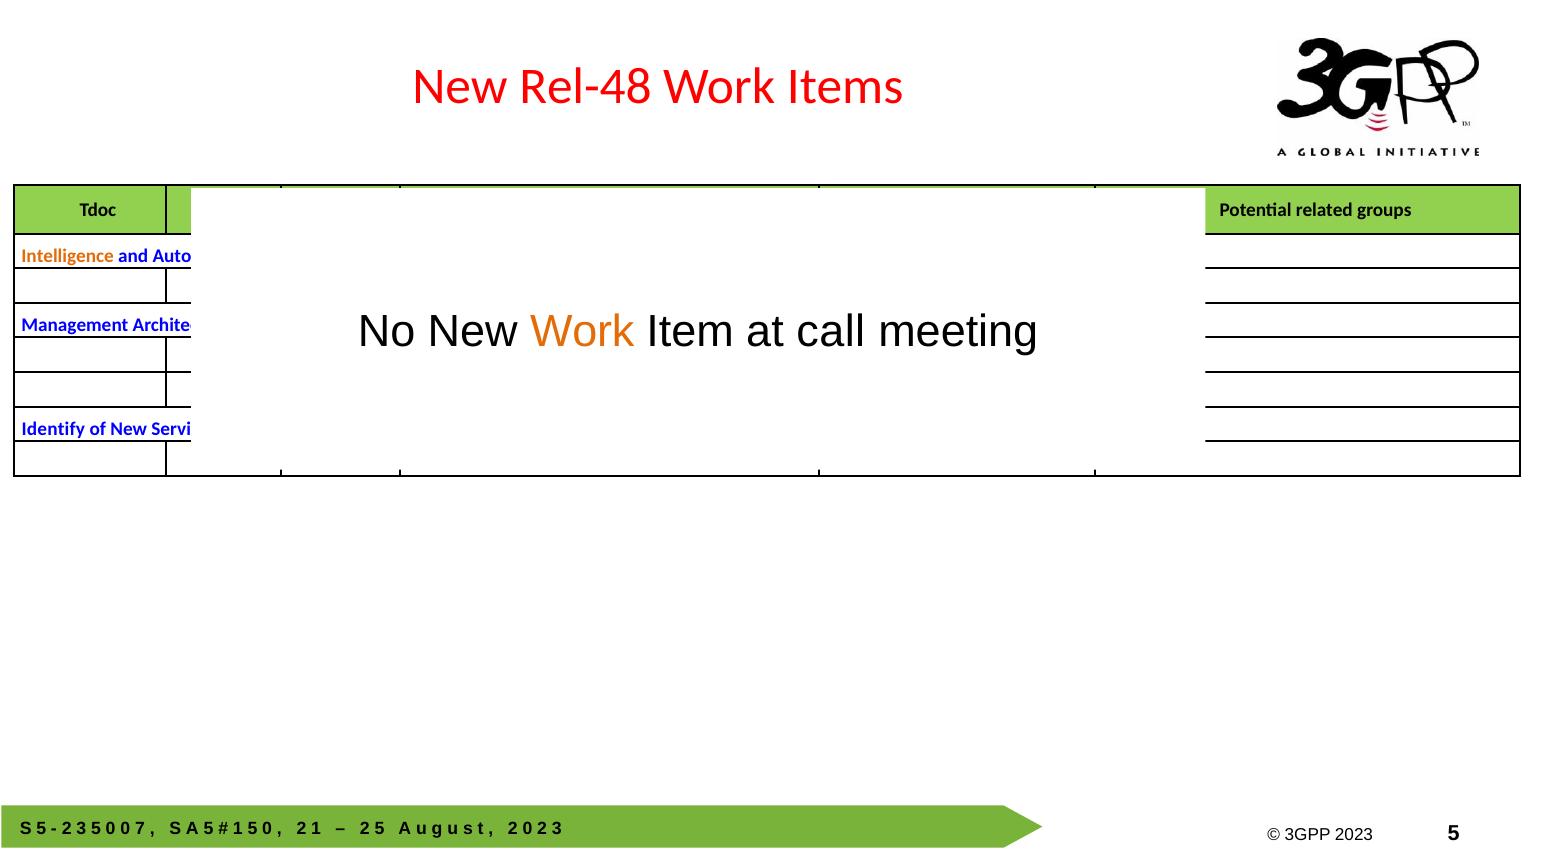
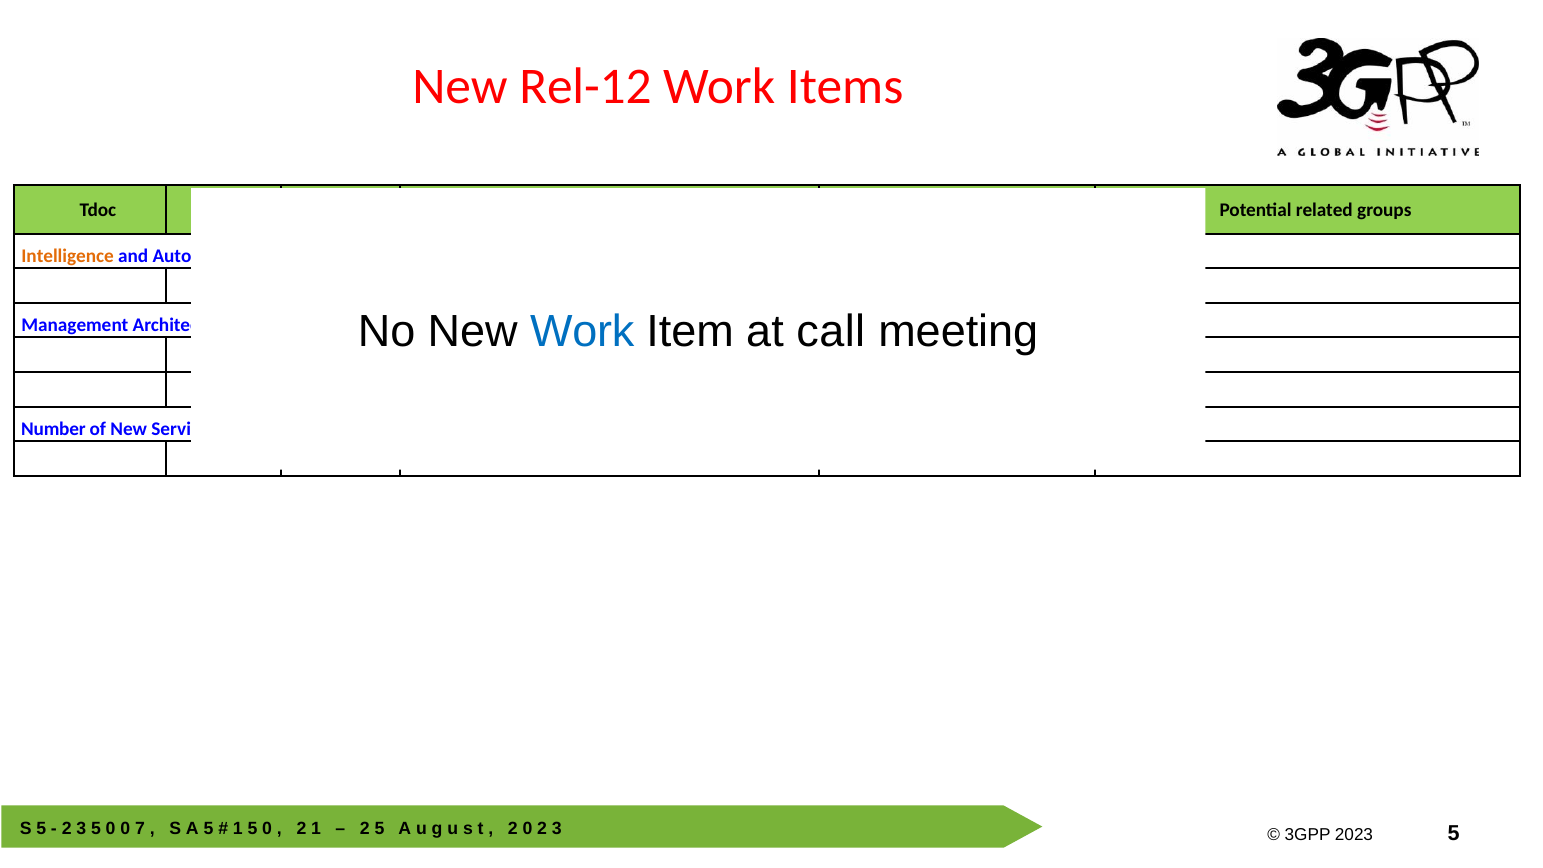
Rel-48: Rel-48 -> Rel-12
Work at (582, 332) colour: orange -> blue
Identify: Identify -> Number
